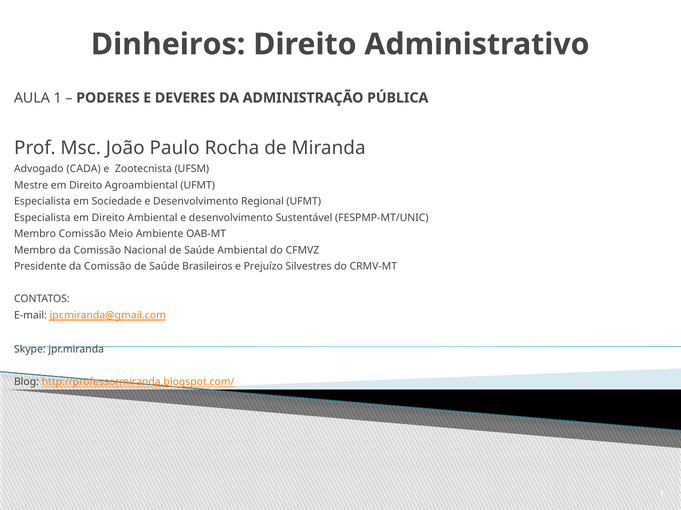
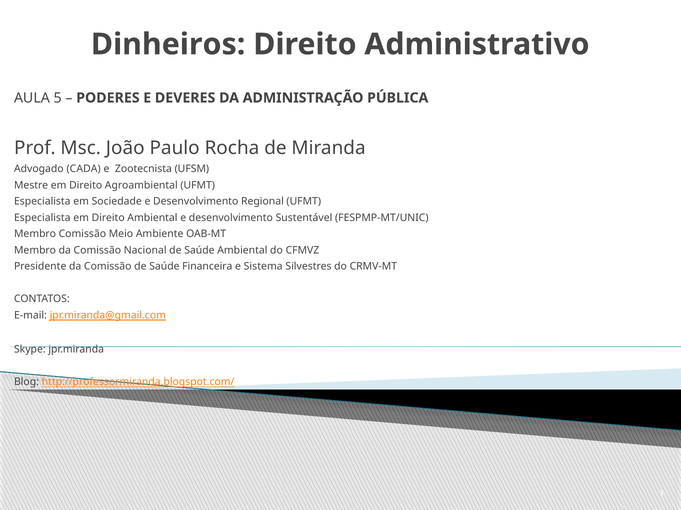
AULA 1: 1 -> 5
Brasileiros: Brasileiros -> Financeira
Prejuízo: Prejuízo -> Sistema
